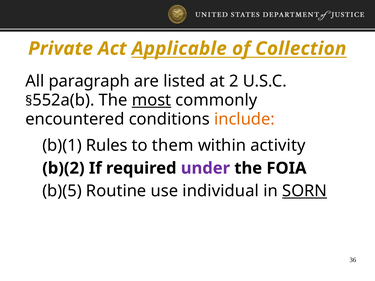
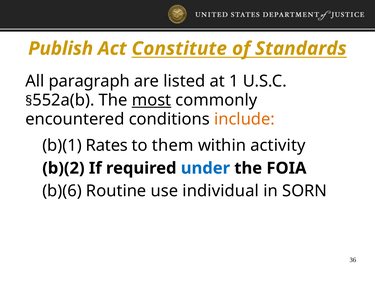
Private: Private -> Publish
Applicable: Applicable -> Constitute
Collection: Collection -> Standards
2: 2 -> 1
Rules: Rules -> Rates
under colour: purple -> blue
b)(5: b)(5 -> b)(6
SORN underline: present -> none
